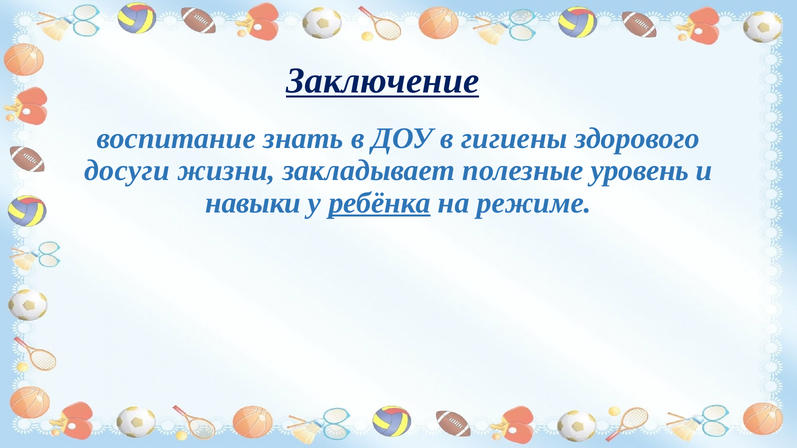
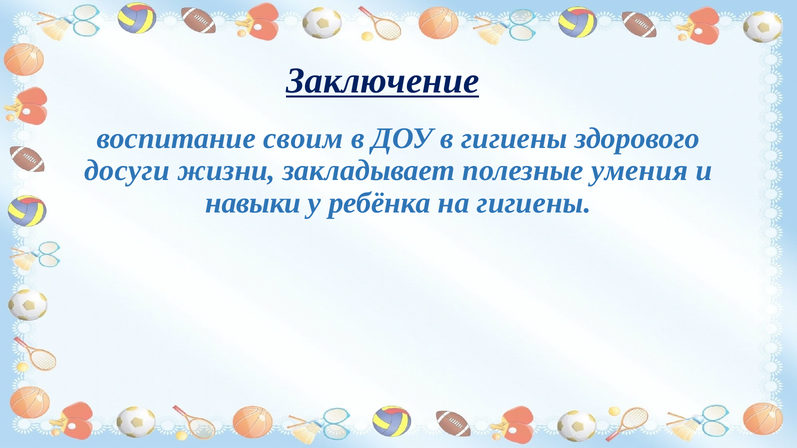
знать: знать -> своим
уровень: уровень -> умения
ребёнка underline: present -> none
на режиме: режиме -> гигиены
